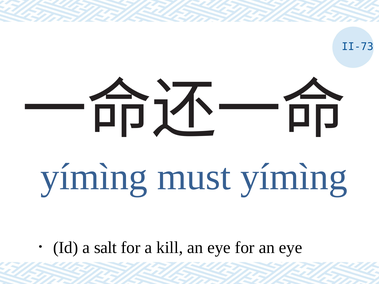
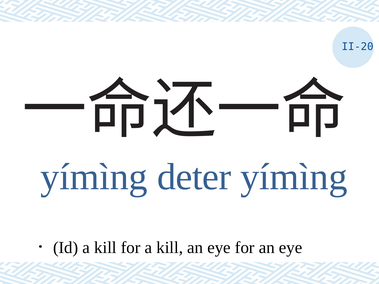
II-73: II-73 -> II-20
must: must -> deter
salt at (105, 248): salt -> kill
